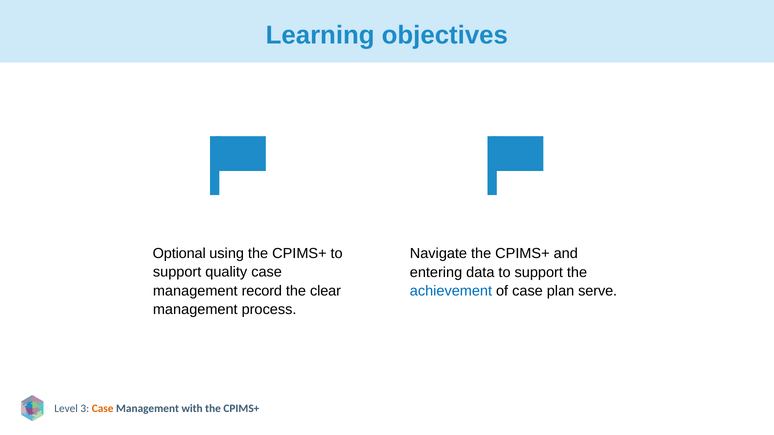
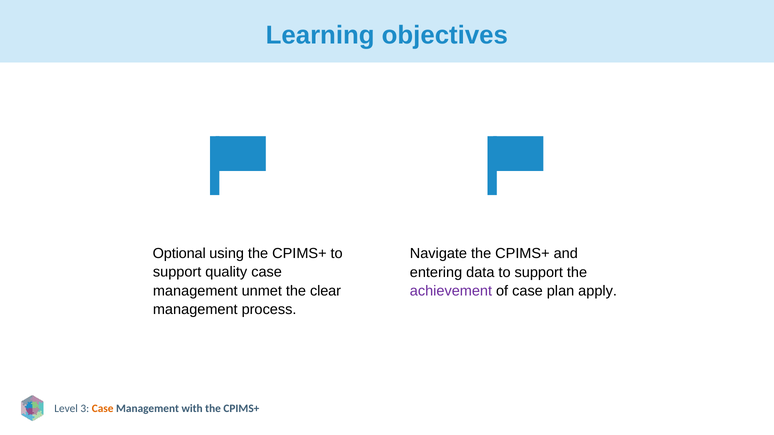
record: record -> unmet
achievement colour: blue -> purple
serve: serve -> apply
